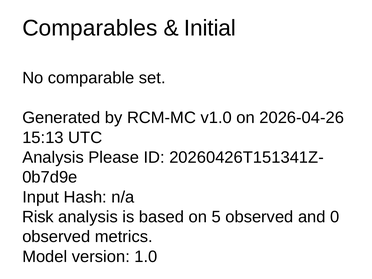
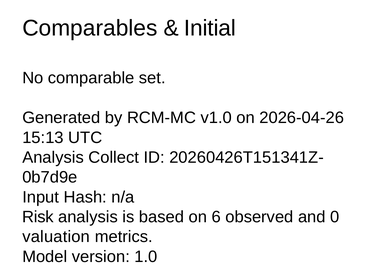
Please: Please -> Collect
5: 5 -> 6
observed at (56, 237): observed -> valuation
